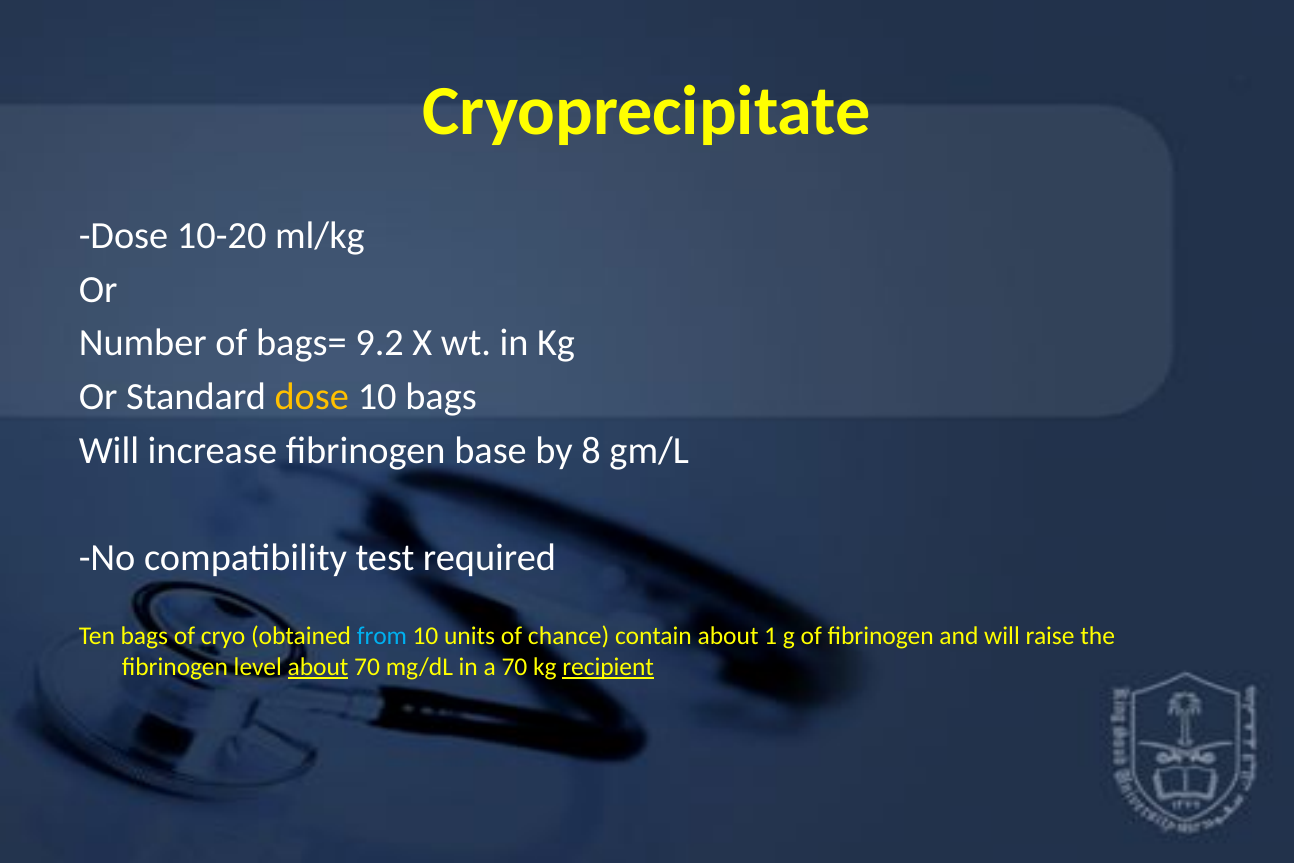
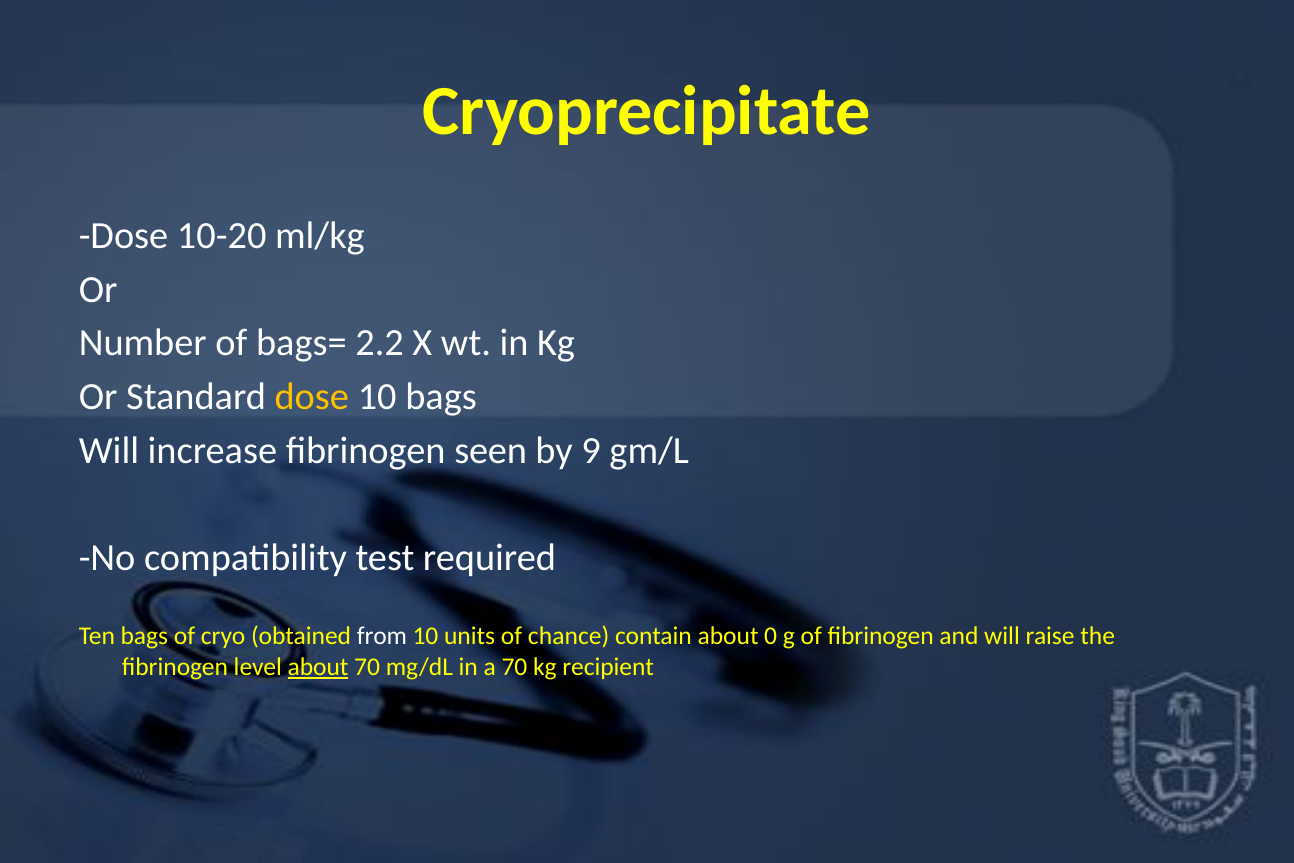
9.2: 9.2 -> 2.2
base: base -> seen
8: 8 -> 9
from colour: light blue -> white
1: 1 -> 0
recipient underline: present -> none
